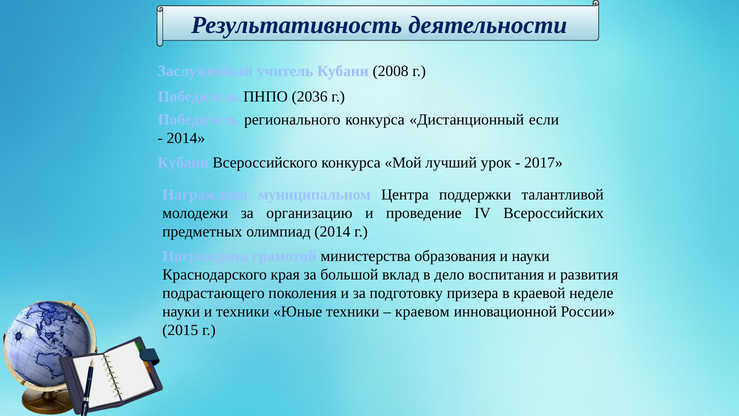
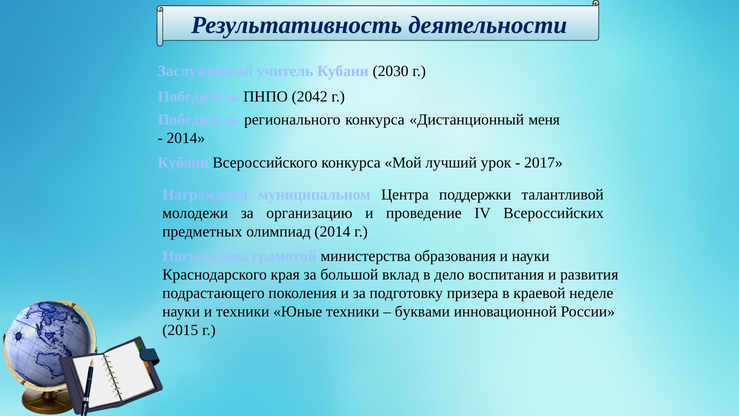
2008: 2008 -> 2030
2036: 2036 -> 2042
если: если -> меня
краевом: краевом -> буквами
